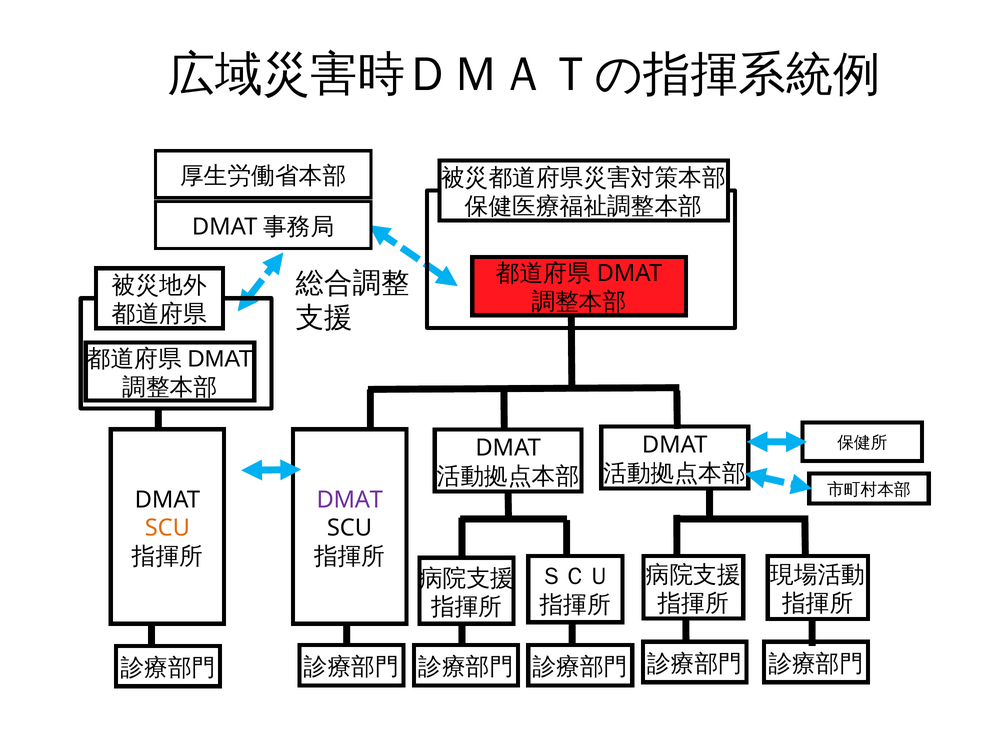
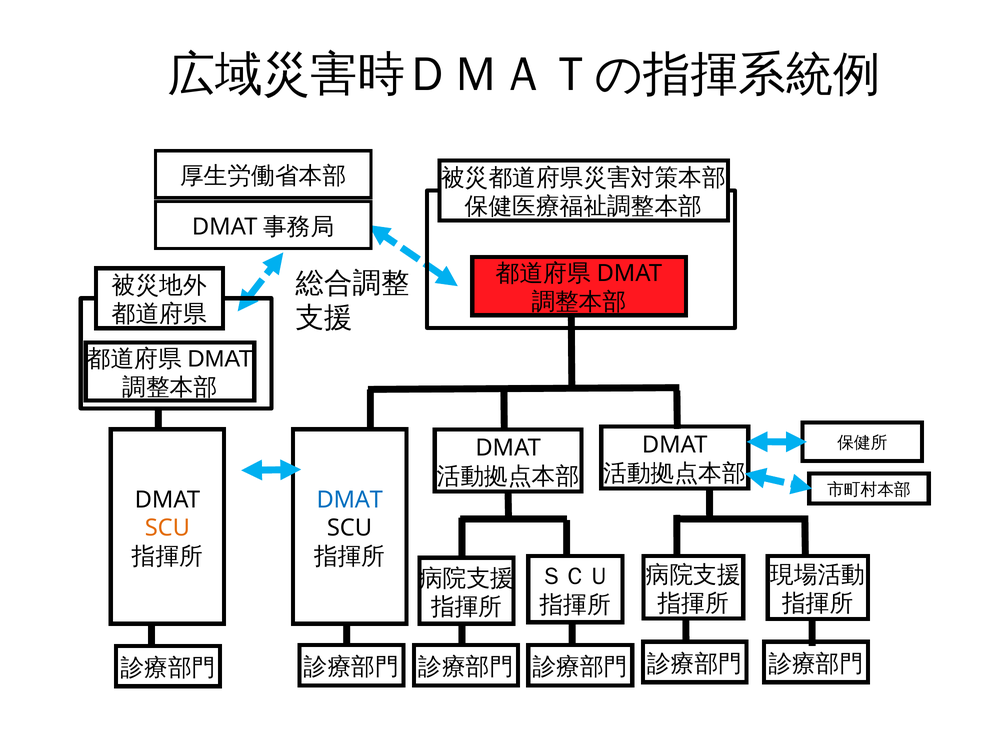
DMAT at (350, 500) colour: purple -> blue
